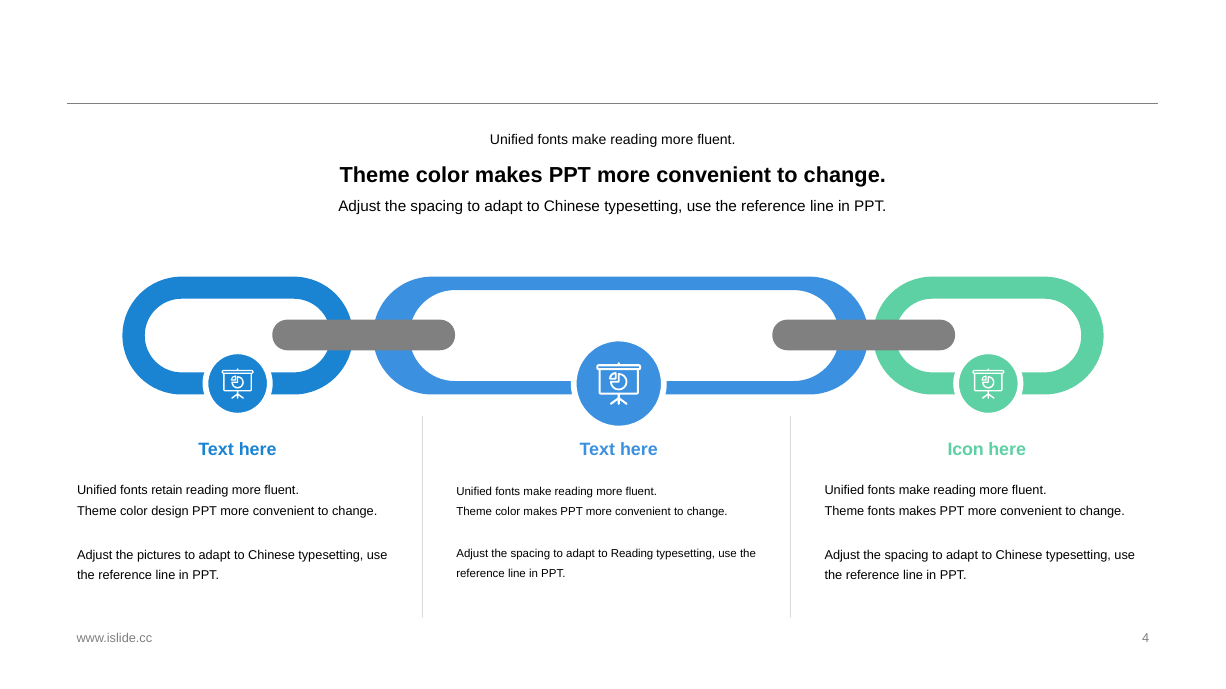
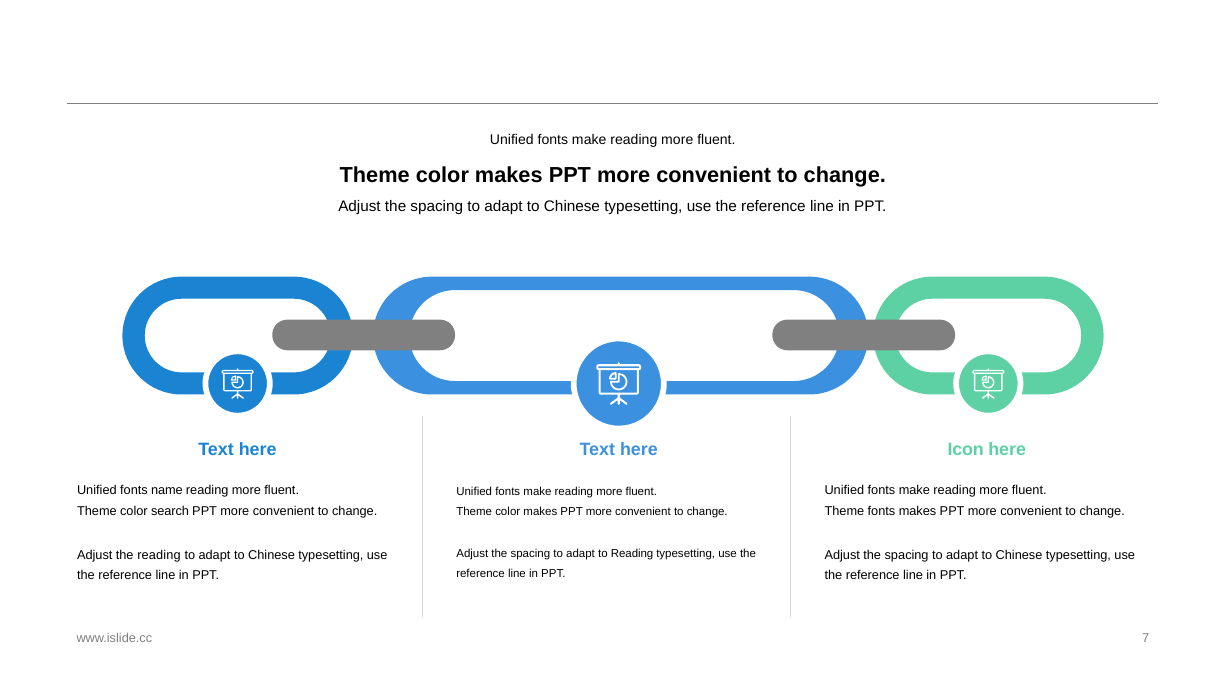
retain: retain -> name
design: design -> search
the pictures: pictures -> reading
4: 4 -> 7
